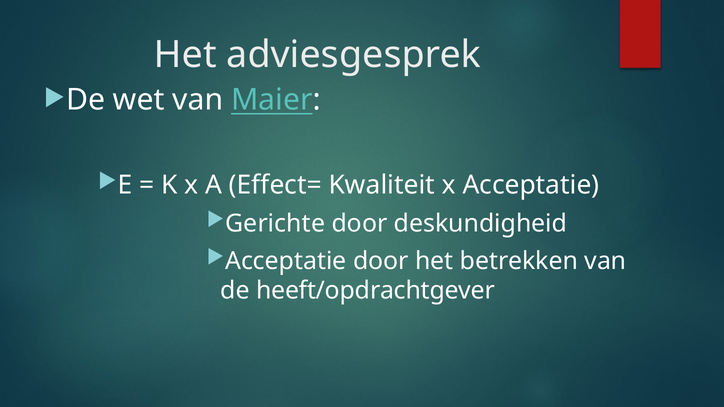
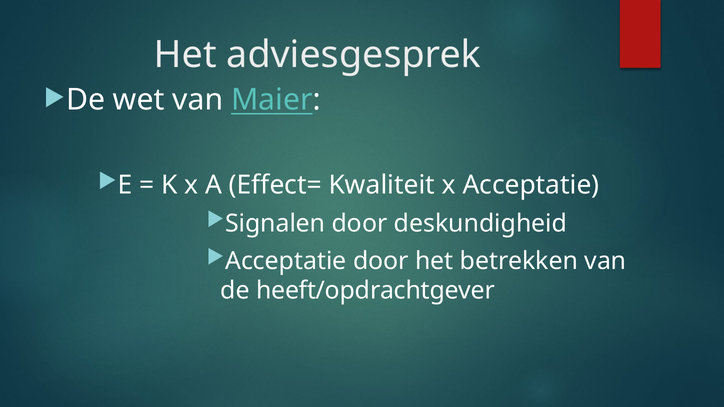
Gerichte: Gerichte -> Signalen
